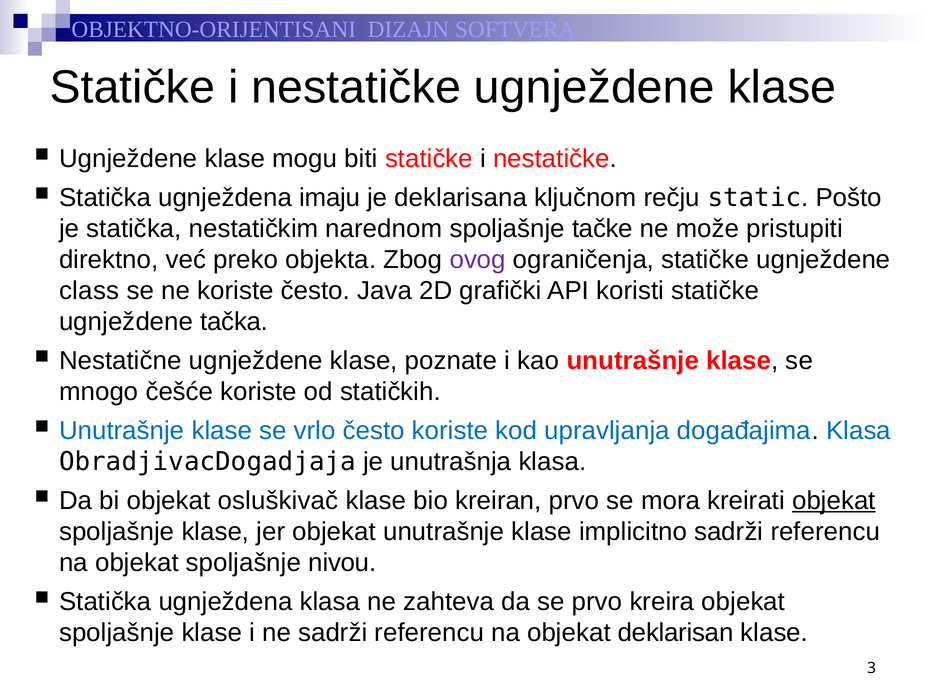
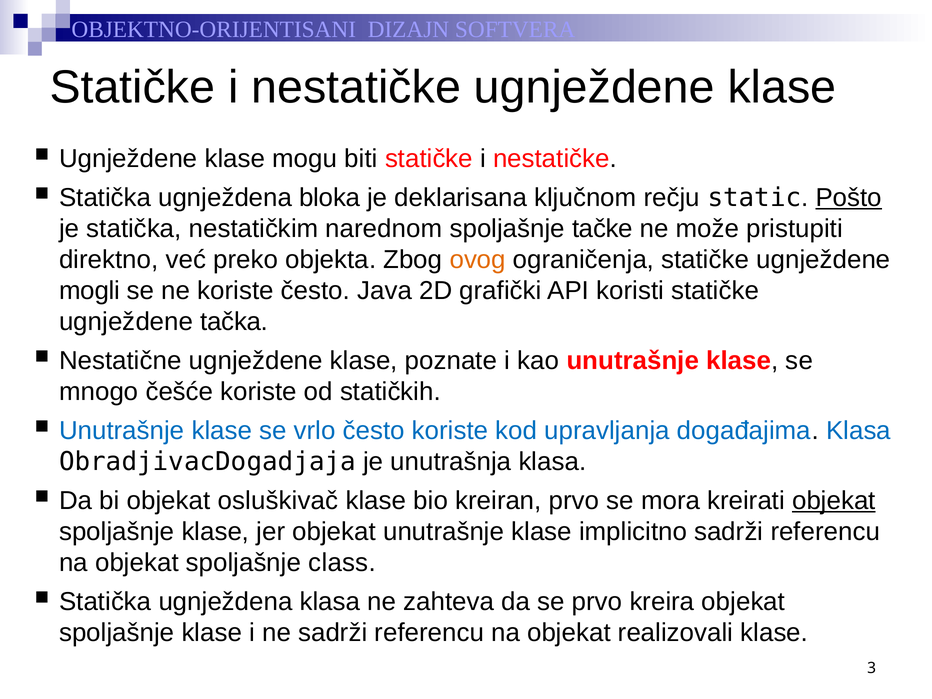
imaju: imaju -> bloka
Pošto underline: none -> present
ovog colour: purple -> orange
class: class -> mogli
nivou: nivou -> class
deklarisan: deklarisan -> realizovali
